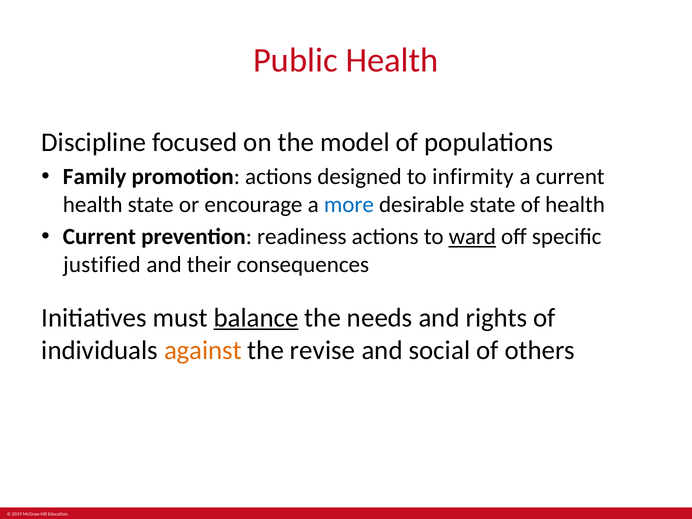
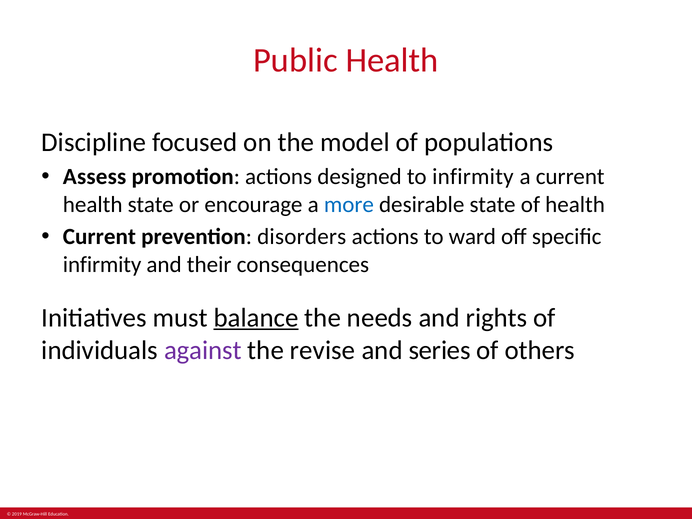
Family: Family -> Assess
readiness: readiness -> disorders
ward underline: present -> none
justified at (102, 265): justified -> infirmity
against colour: orange -> purple
social: social -> series
